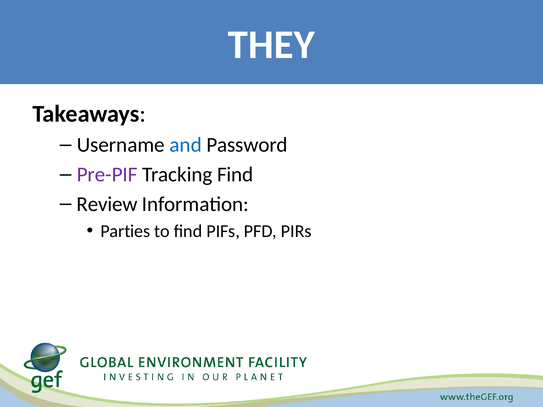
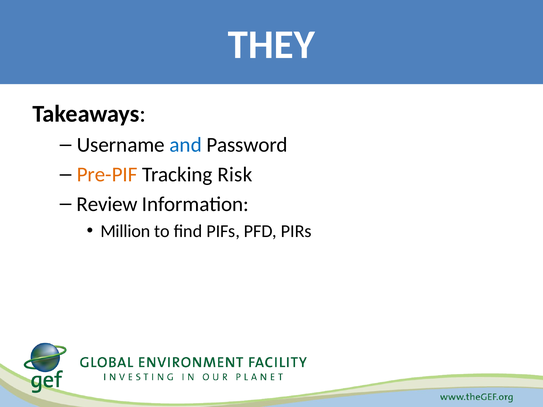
Pre-PIF colour: purple -> orange
Tracking Find: Find -> Risk
Parties: Parties -> Million
